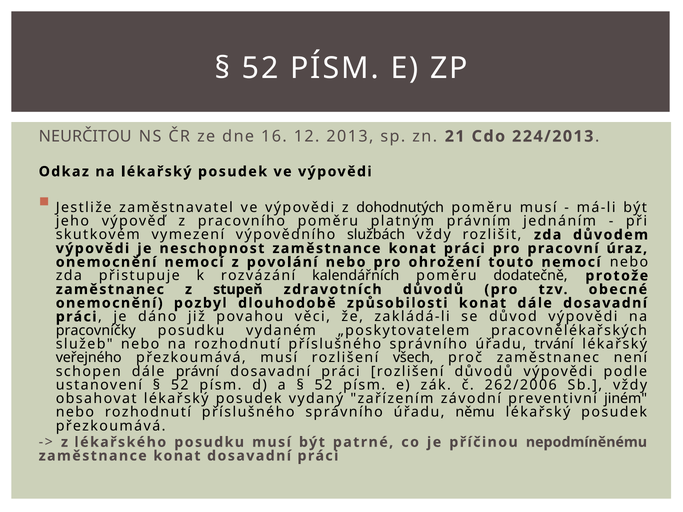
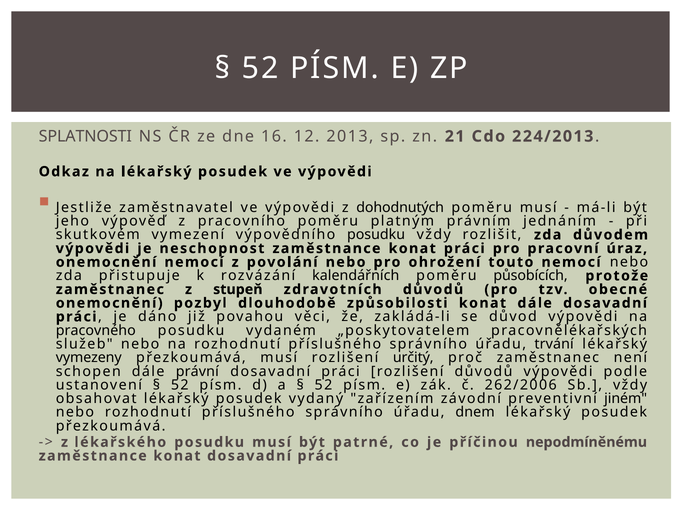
NEURČITOU: NEURČITOU -> SPLATNOSTI
výpovědního službách: službách -> posudku
dodatečně: dodatečně -> působících
pracovníčky: pracovníčky -> pracovného
veřejného: veřejného -> vymezeny
všech: všech -> určitý
němu: němu -> dnem
